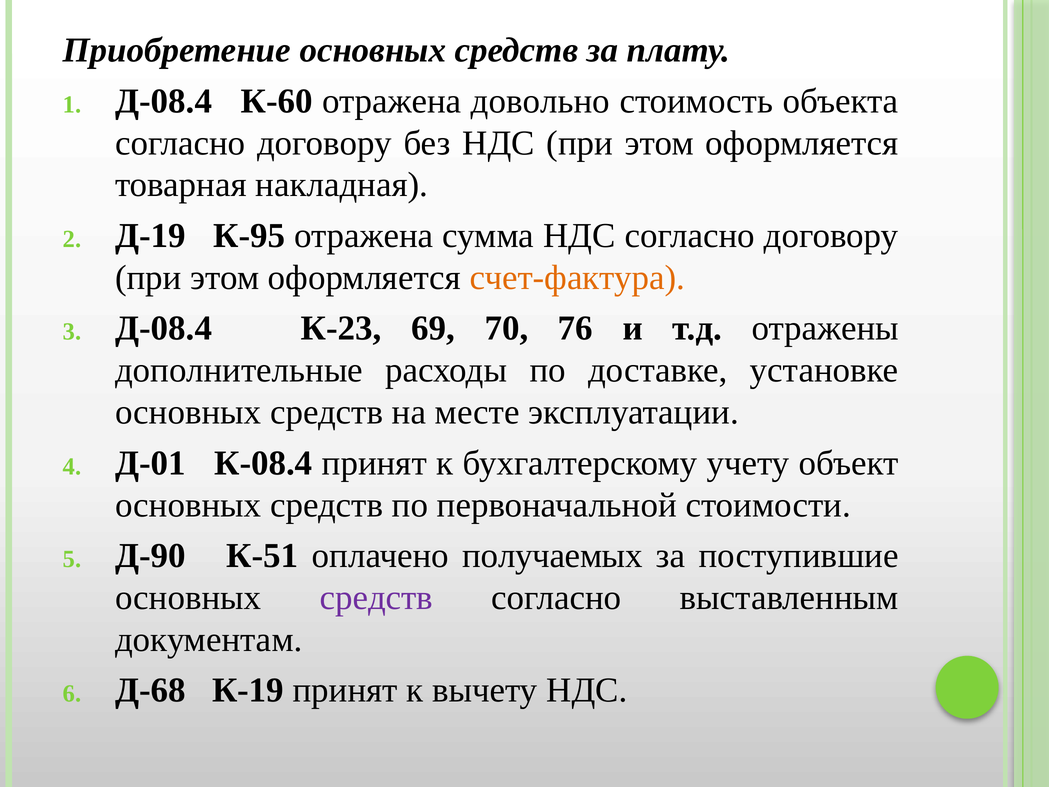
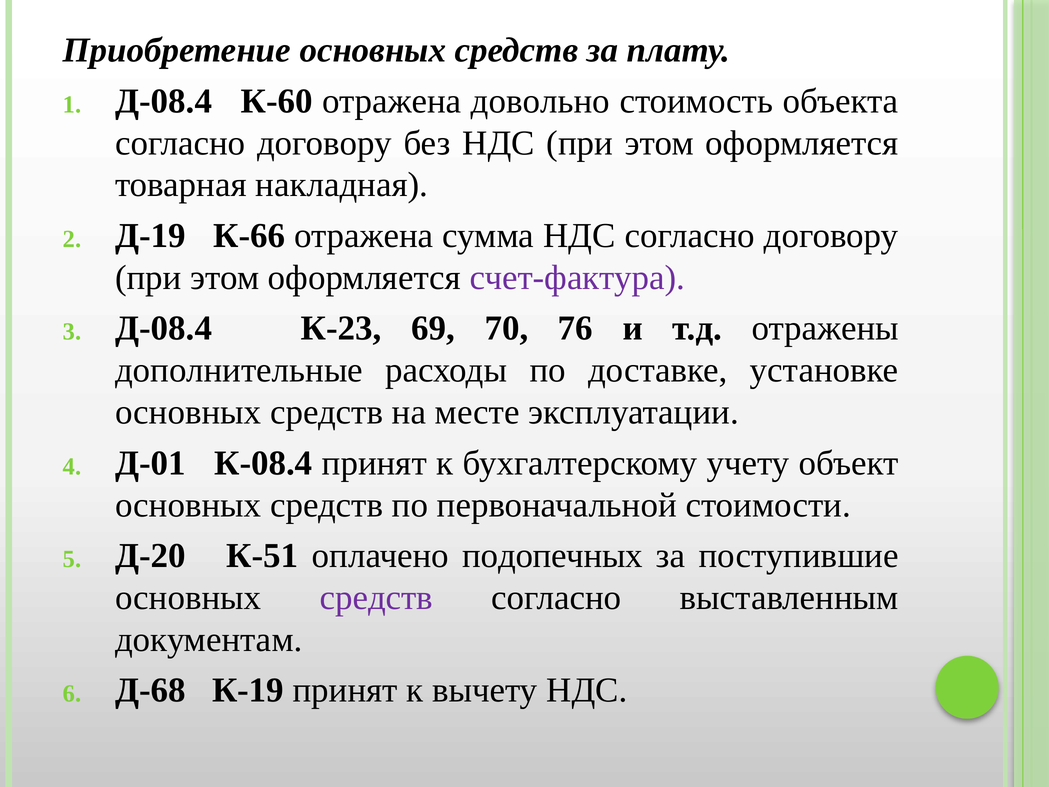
К-95: К-95 -> К-66
счет-фактура colour: orange -> purple
Д-90: Д-90 -> Д-20
получаемых: получаемых -> подопечных
